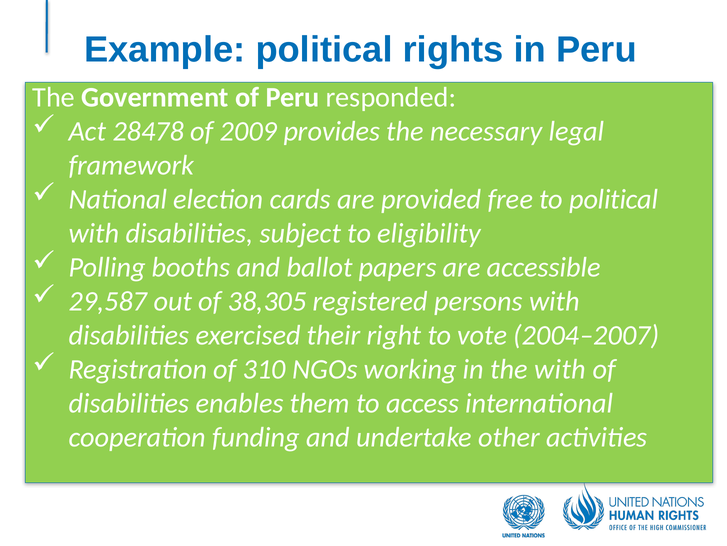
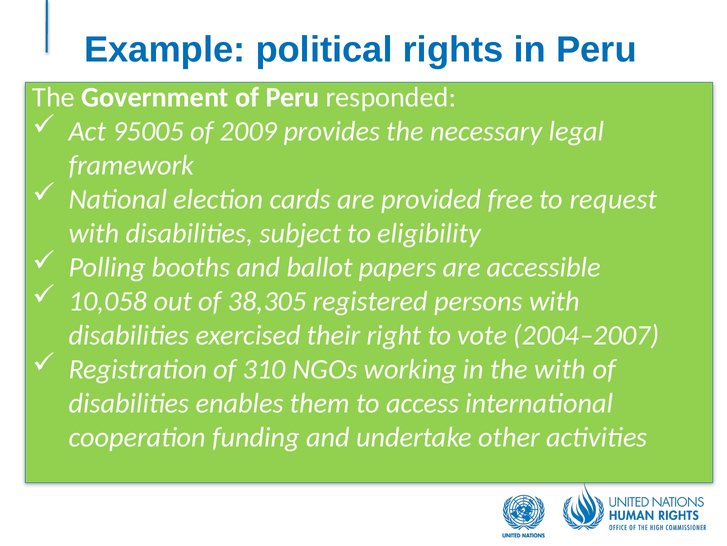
28478: 28478 -> 95005
to political: political -> request
29,587: 29,587 -> 10,058
